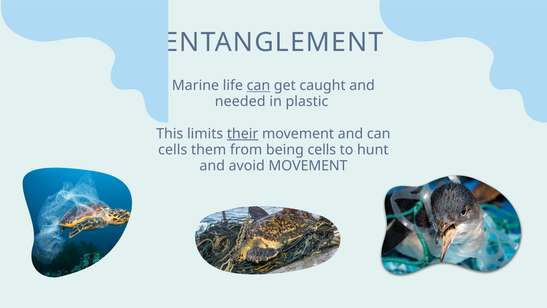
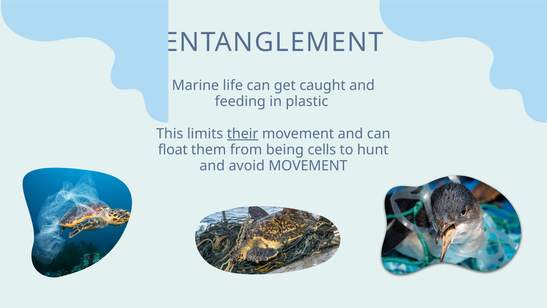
can at (258, 85) underline: present -> none
needed: needed -> feeding
cells at (173, 150): cells -> float
